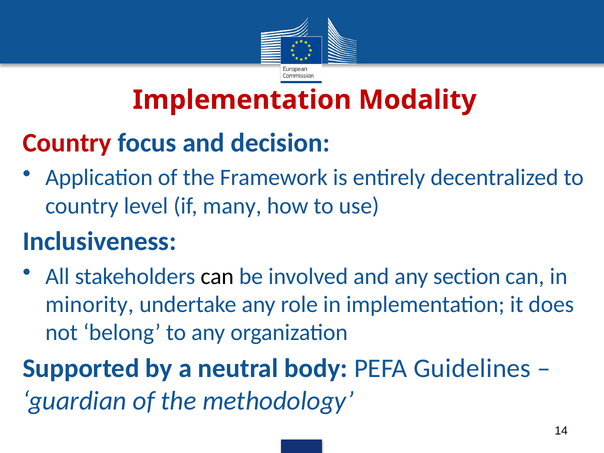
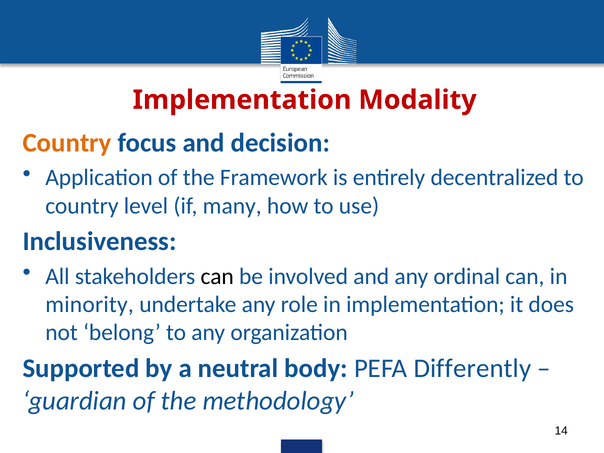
Country at (67, 143) colour: red -> orange
section: section -> ordinal
Guidelines: Guidelines -> Differently
